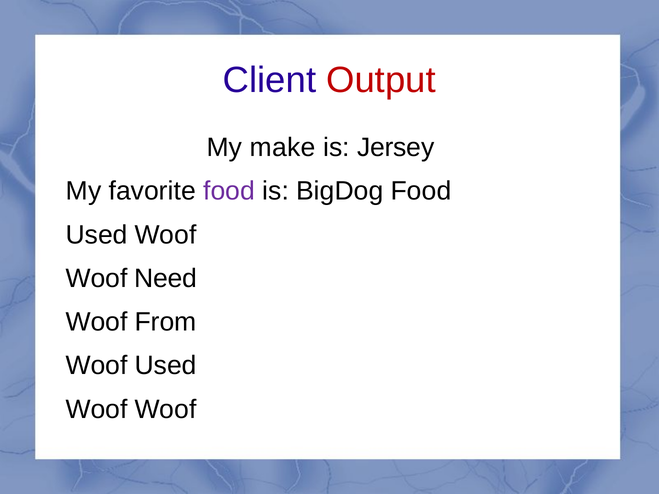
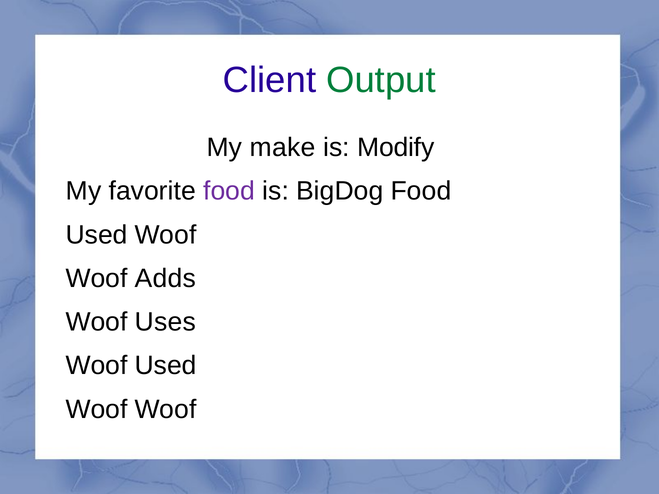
Output colour: red -> green
Jersey: Jersey -> Modify
Need: Need -> Adds
From: From -> Uses
